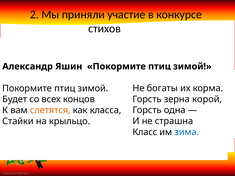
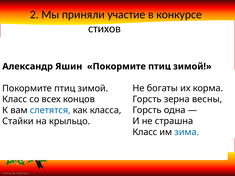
корой: корой -> весны
Будет at (15, 99): Будет -> Класс
слетятся colour: orange -> blue
